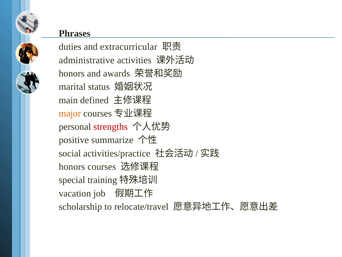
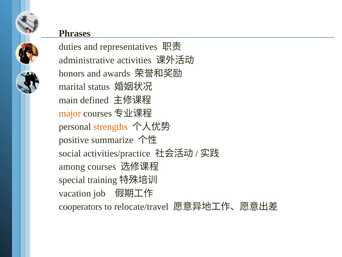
extracurricular: extracurricular -> representatives
strengths colour: red -> orange
honors at (72, 166): honors -> among
scholarship: scholarship -> cooperators
